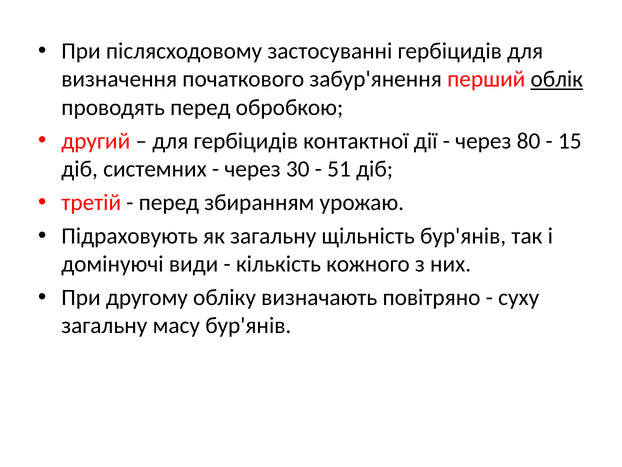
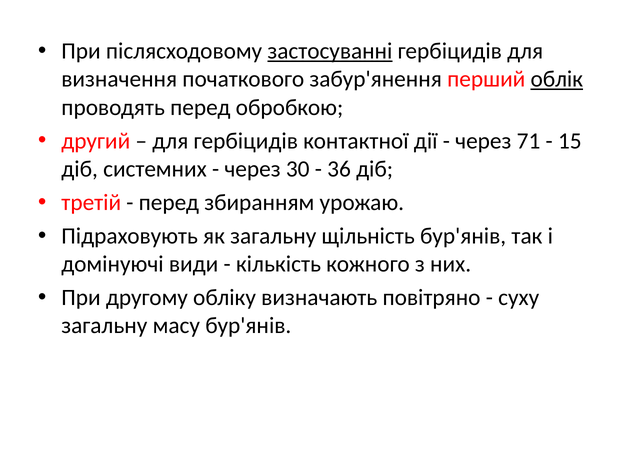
застосуванні underline: none -> present
80: 80 -> 71
51: 51 -> 36
